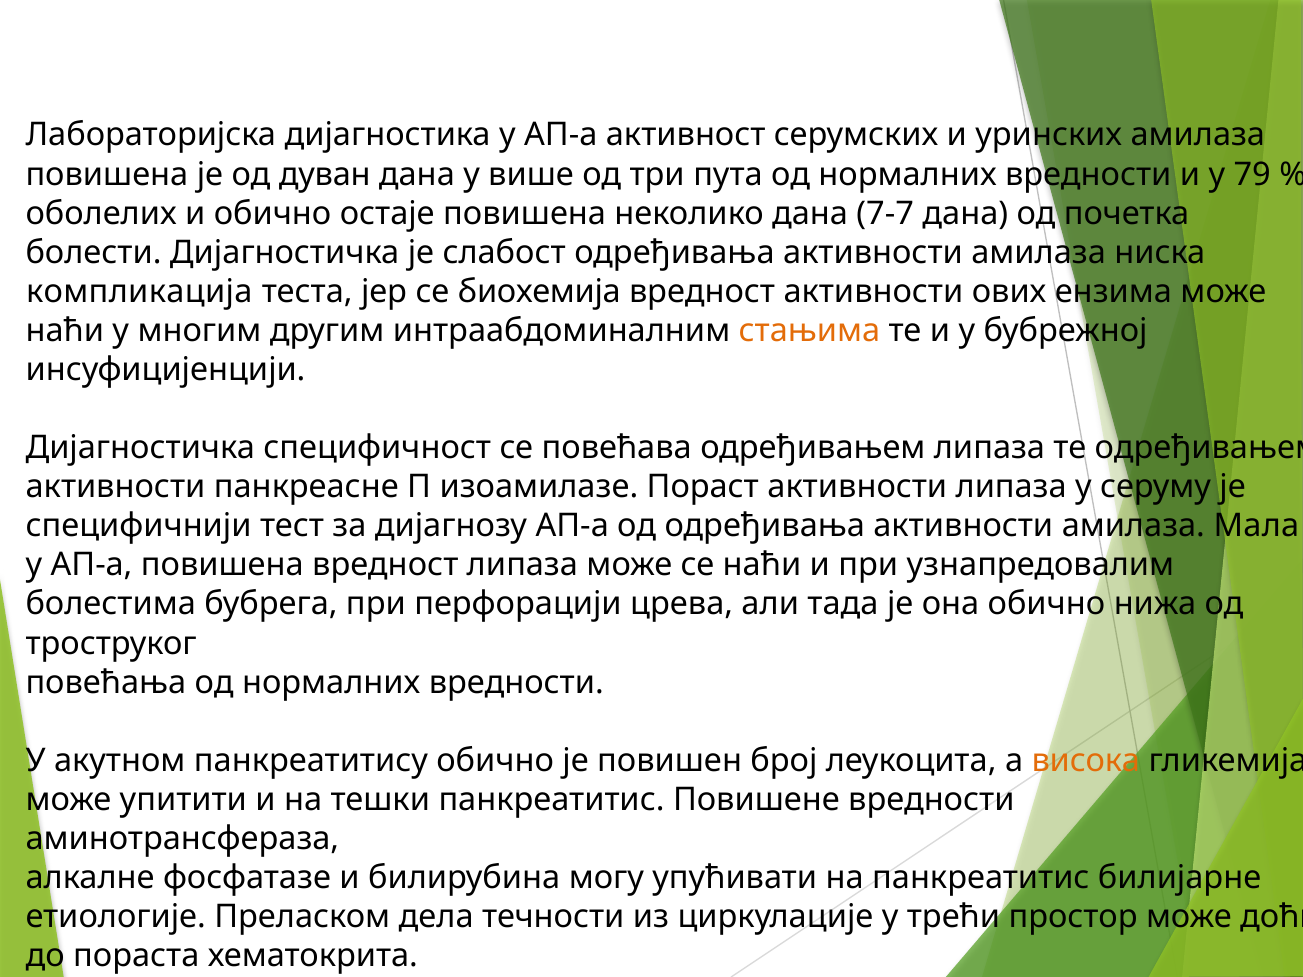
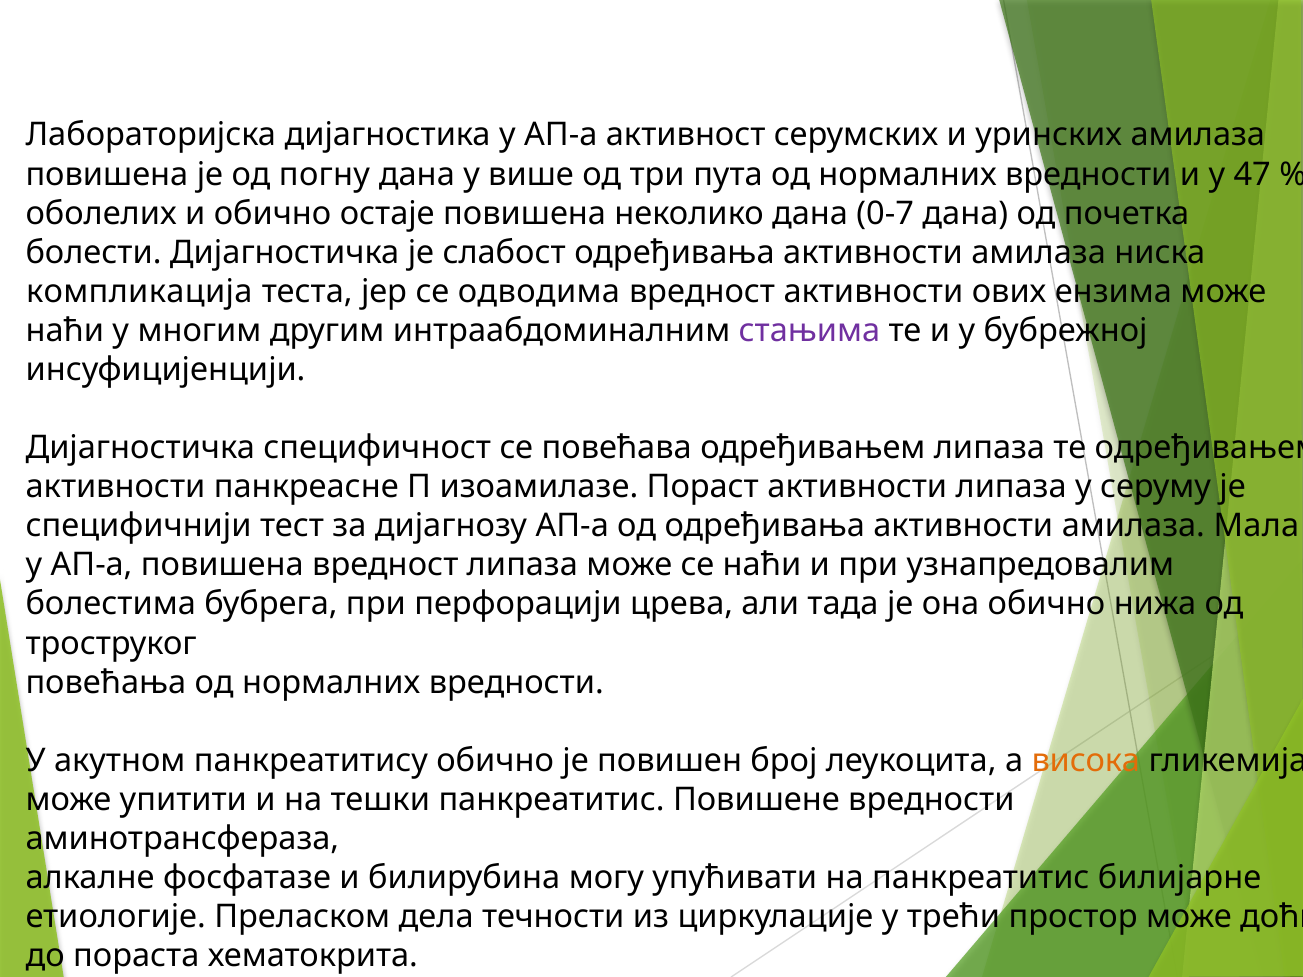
дуван: дуван -> погну
79: 79 -> 47
7-7: 7-7 -> 0-7
биохемија: биохемија -> одводима
стањима colour: orange -> purple
